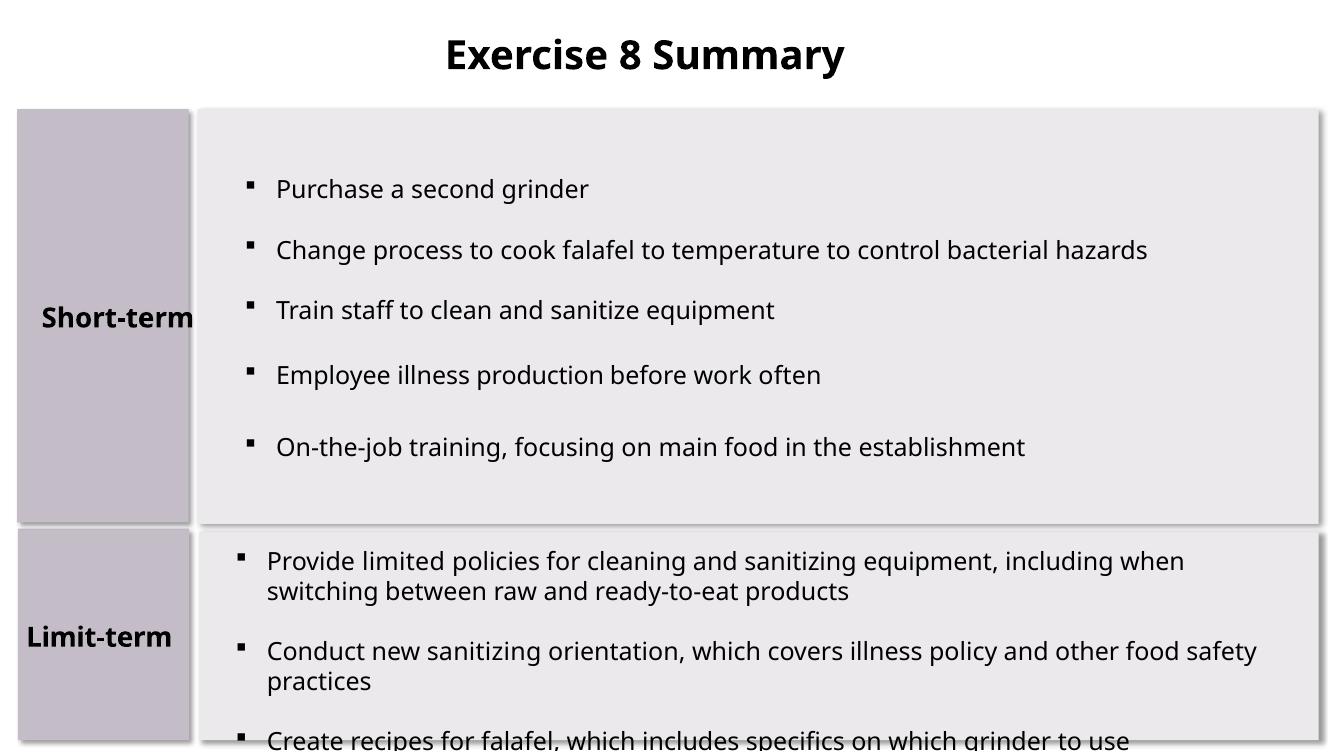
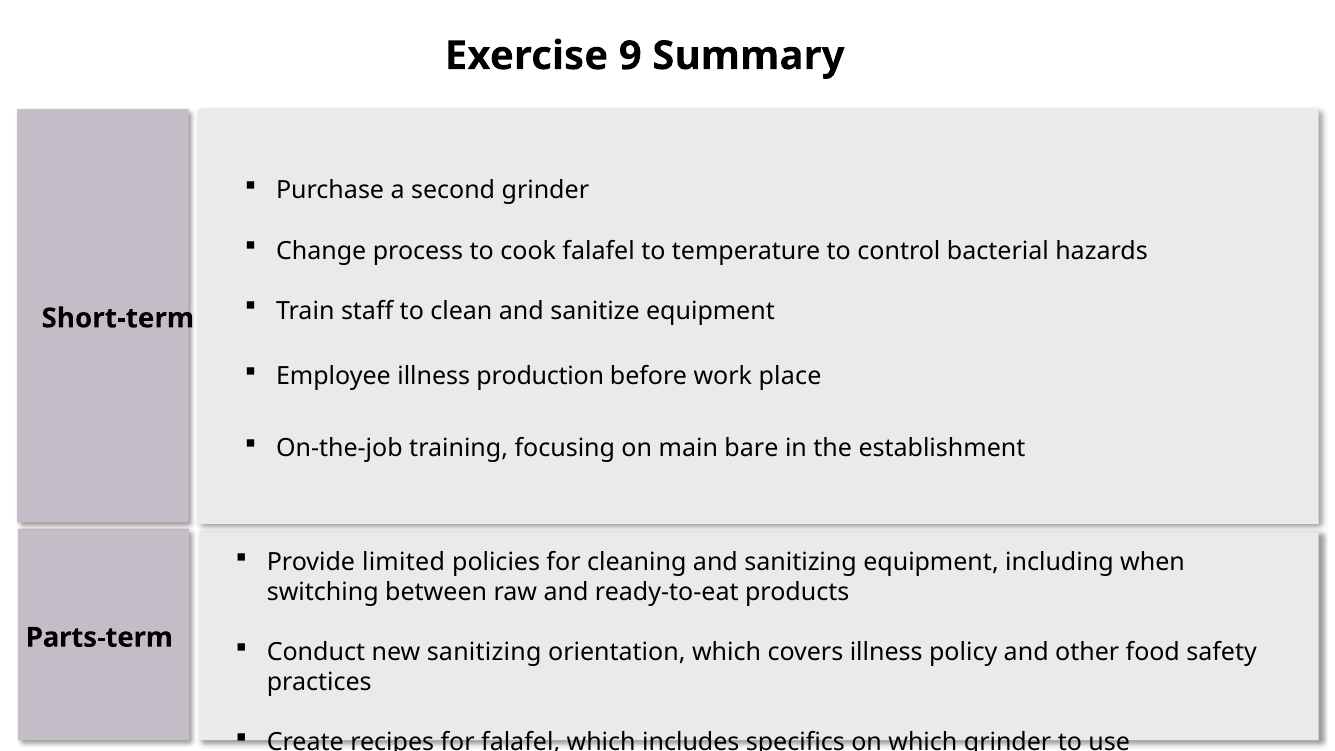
8: 8 -> 9
often: often -> place
main food: food -> bare
Limit-term: Limit-term -> Parts-term
